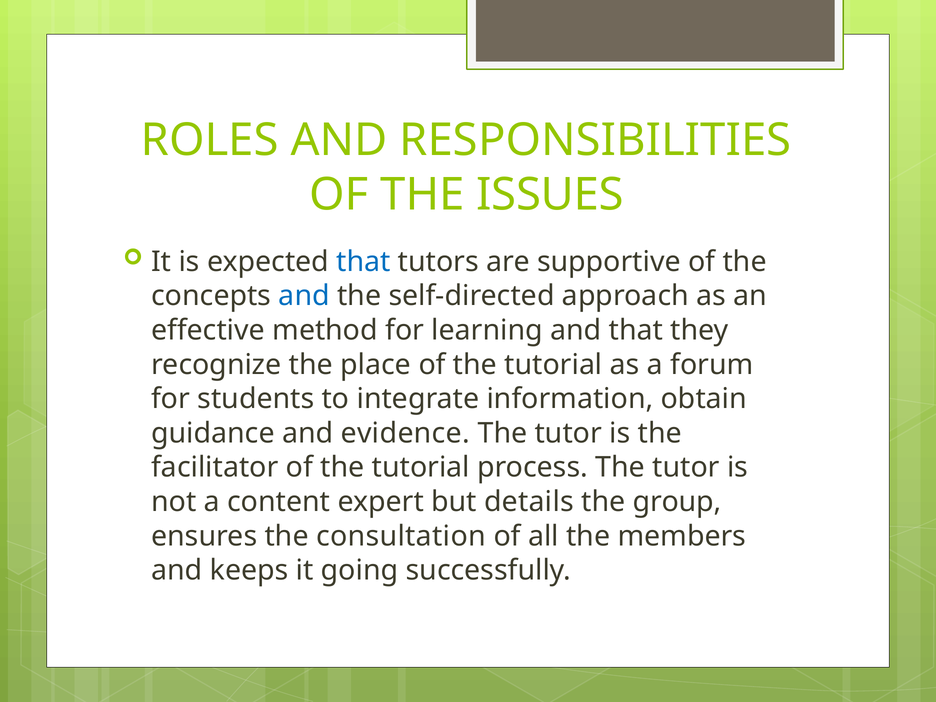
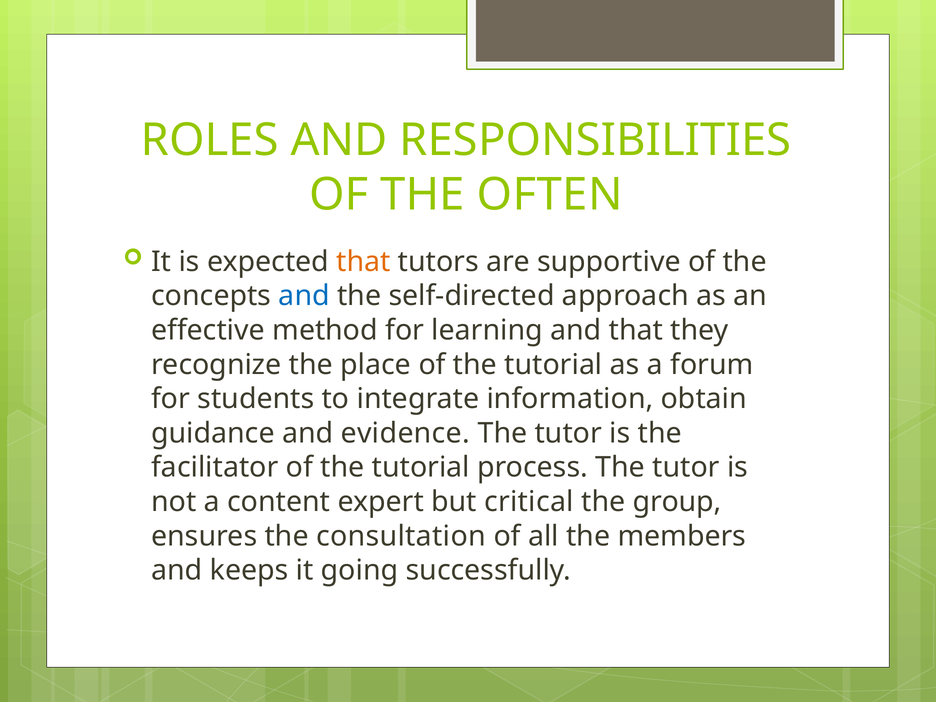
ISSUES: ISSUES -> OFTEN
that at (364, 262) colour: blue -> orange
details: details -> critical
